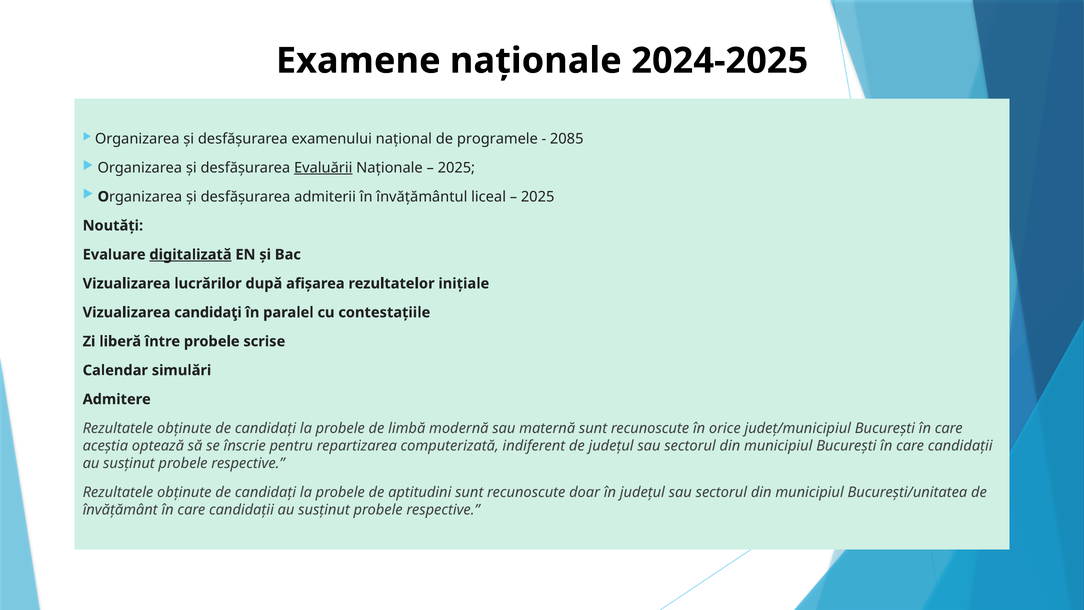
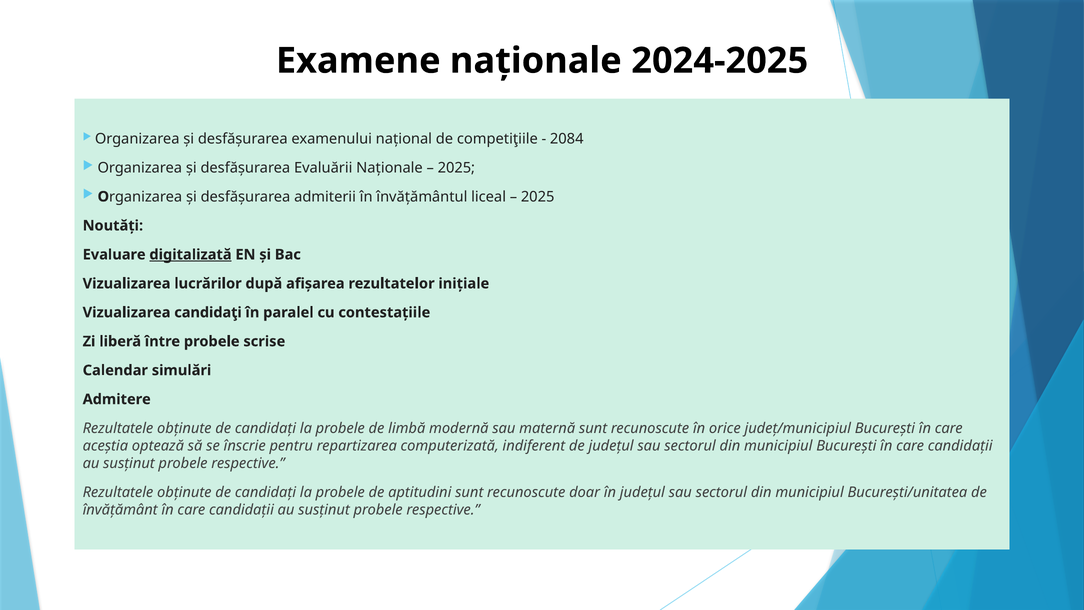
programele: programele -> competiţiile
2085: 2085 -> 2084
Evaluării underline: present -> none
